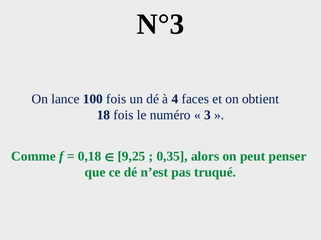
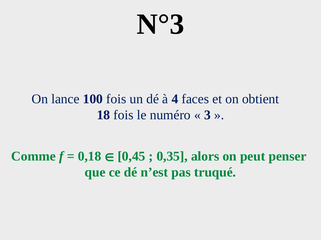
9,25: 9,25 -> 0,45
